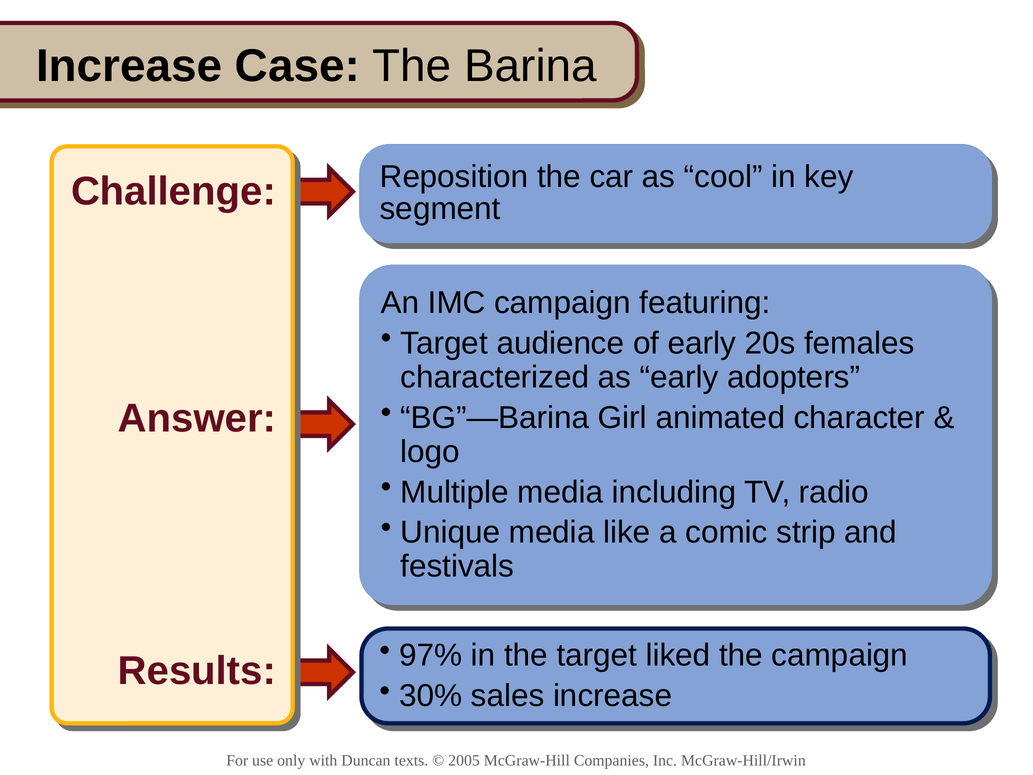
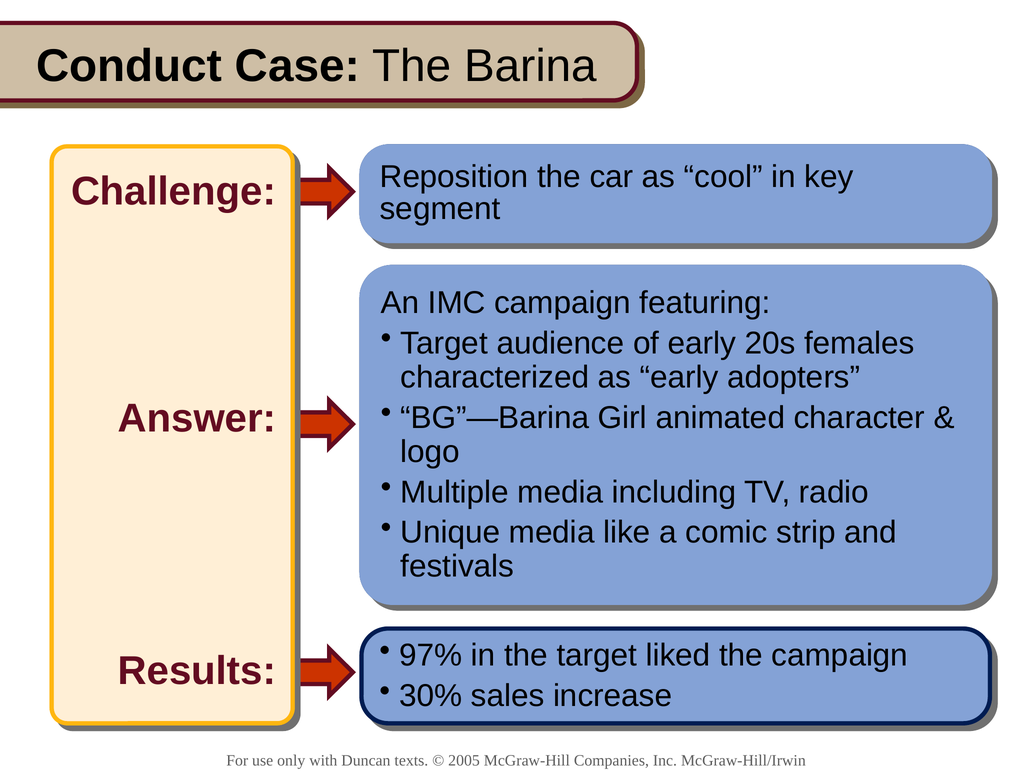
Increase at (129, 66): Increase -> Conduct
